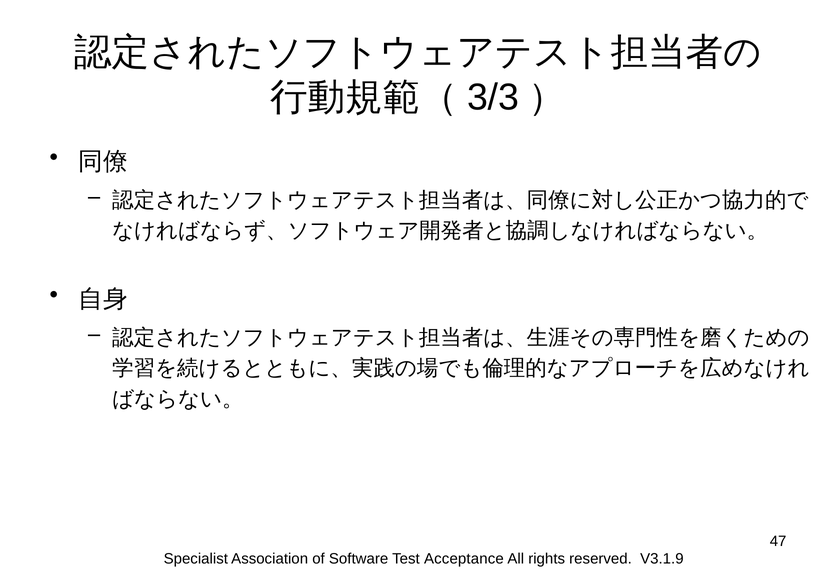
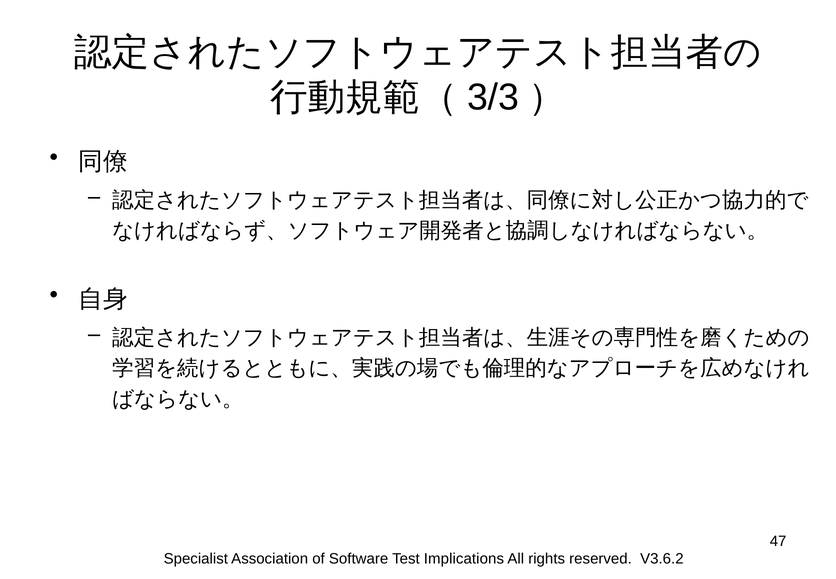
Acceptance: Acceptance -> Implications
V3.1.9: V3.1.9 -> V3.6.2
